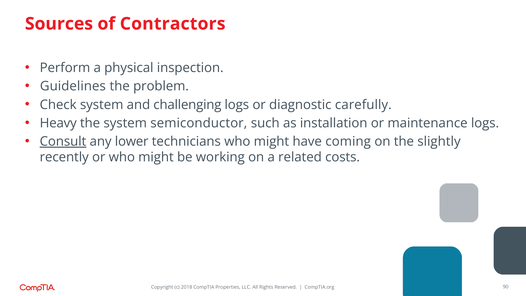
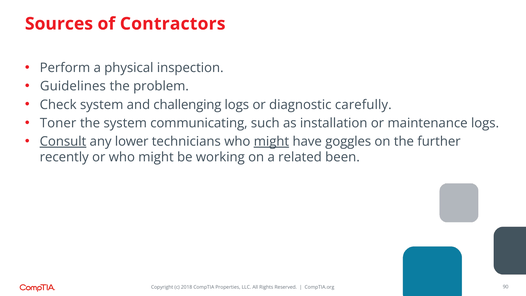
Heavy: Heavy -> Toner
semiconductor: semiconductor -> communicating
might at (271, 141) underline: none -> present
coming: coming -> goggles
slightly: slightly -> further
costs: costs -> been
